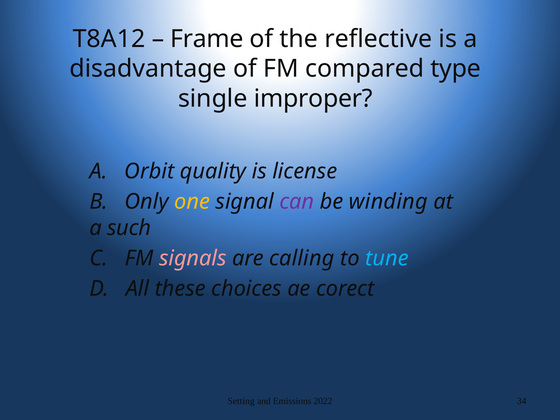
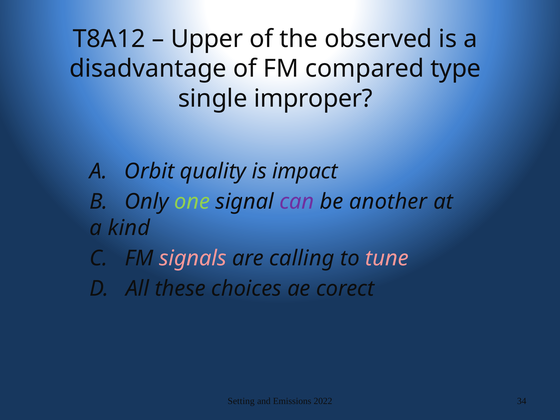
Frame: Frame -> Upper
reflective: reflective -> observed
license: license -> impact
one colour: yellow -> light green
winding: winding -> another
such: such -> kind
tune colour: light blue -> pink
